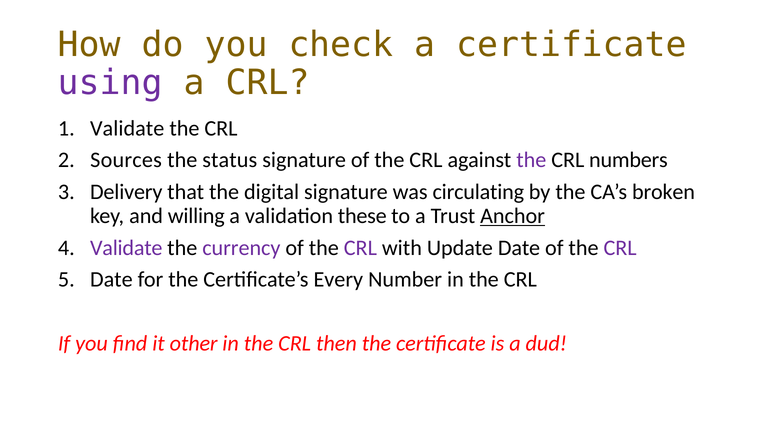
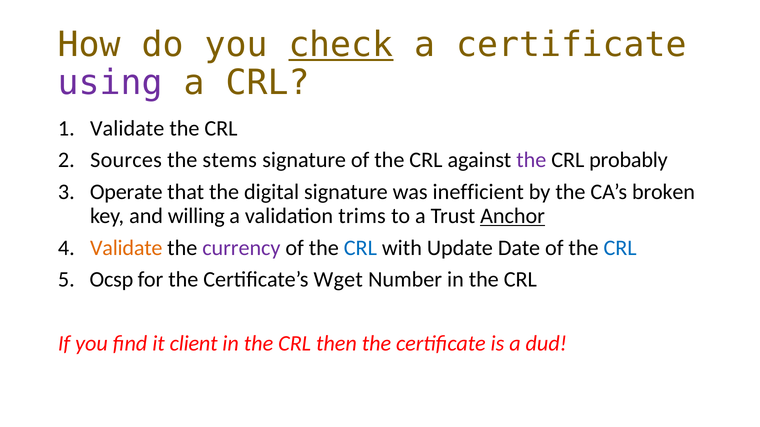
check underline: none -> present
status: status -> stems
numbers: numbers -> probably
Delivery: Delivery -> Operate
circulating: circulating -> inefficient
these: these -> trims
Validate at (126, 248) colour: purple -> orange
CRL at (360, 248) colour: purple -> blue
CRL at (620, 248) colour: purple -> blue
Date at (111, 280): Date -> Ocsp
Every: Every -> Wget
other: other -> client
